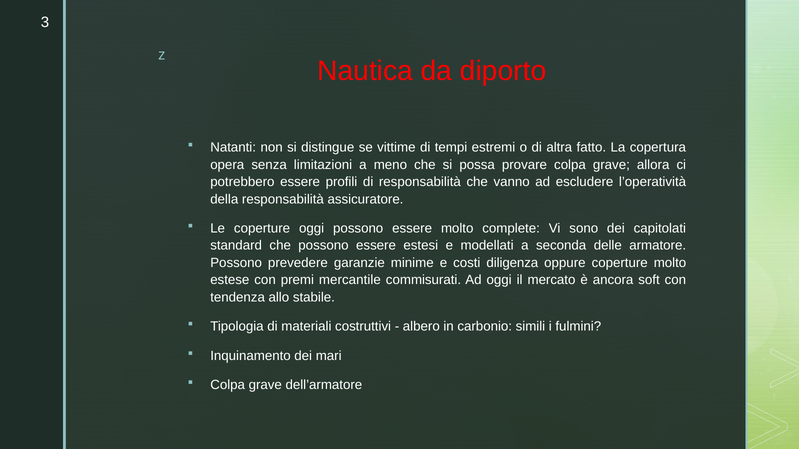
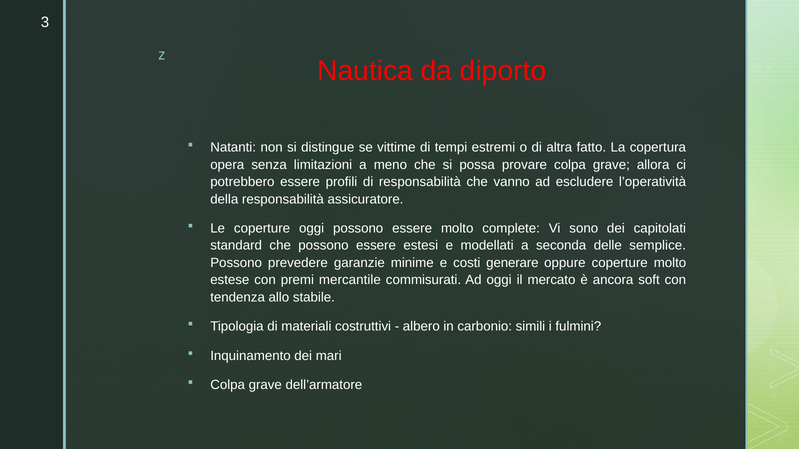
armatore: armatore -> semplice
diligenza: diligenza -> generare
